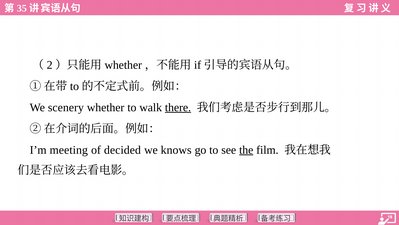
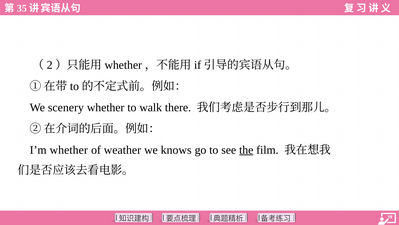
there underline: present -> none
I’m meeting: meeting -> whether
decided: decided -> weather
